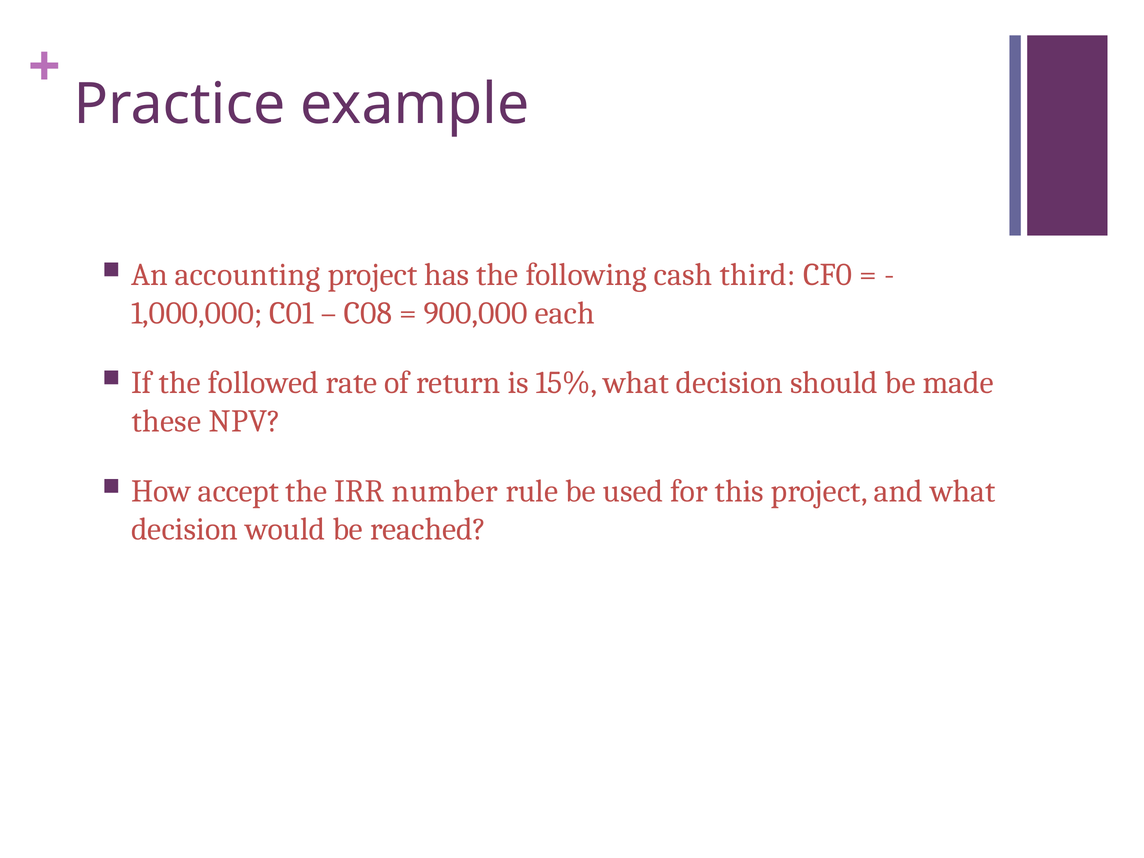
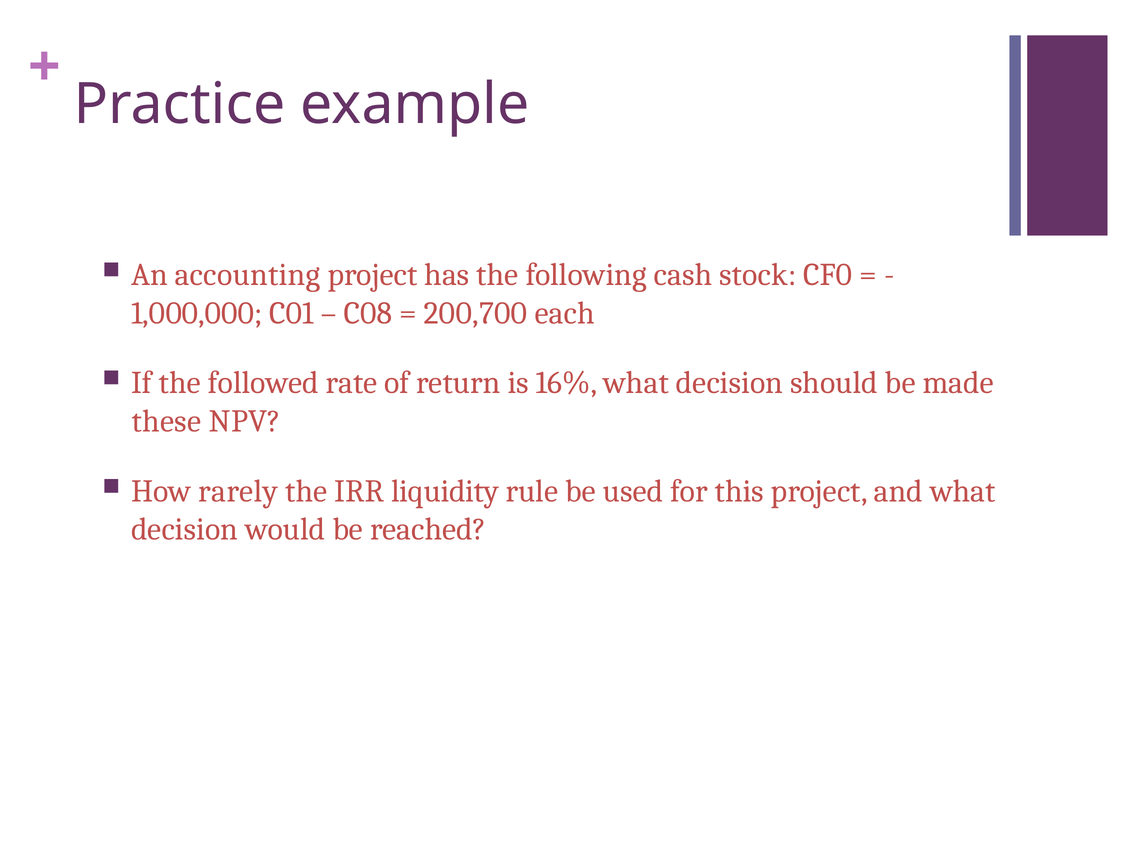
third: third -> stock
900,000: 900,000 -> 200,700
15%: 15% -> 16%
accept: accept -> rarely
number: number -> liquidity
